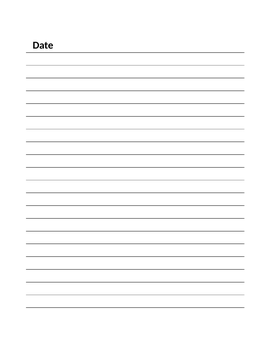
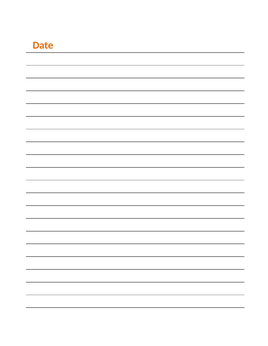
Date colour: black -> orange
